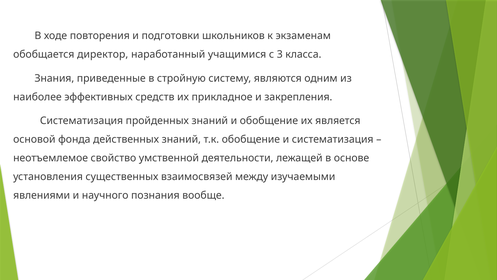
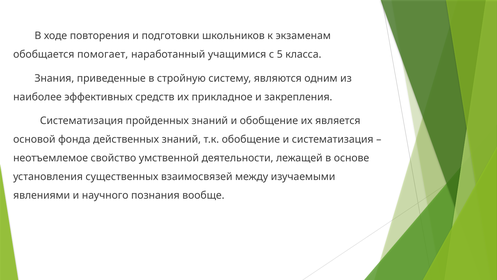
директор: директор -> помогает
3: 3 -> 5
